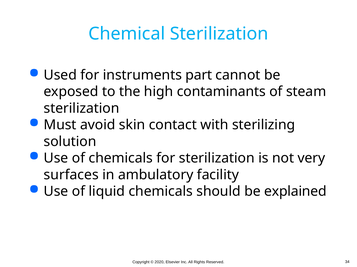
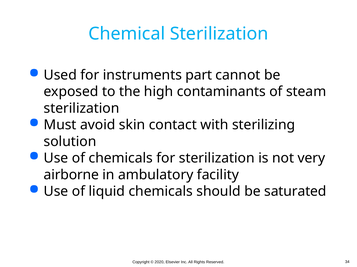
surfaces: surfaces -> airborne
explained: explained -> saturated
